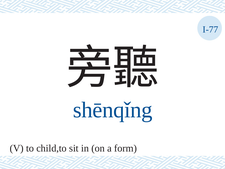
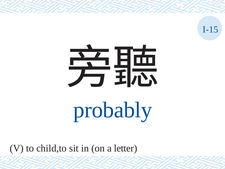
I-77: I-77 -> I-15
shēnqǐng: shēnqǐng -> probably
form: form -> letter
